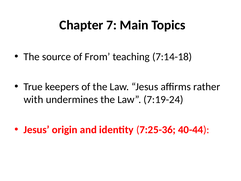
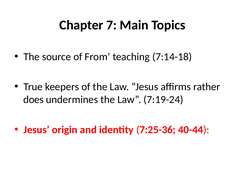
with: with -> does
